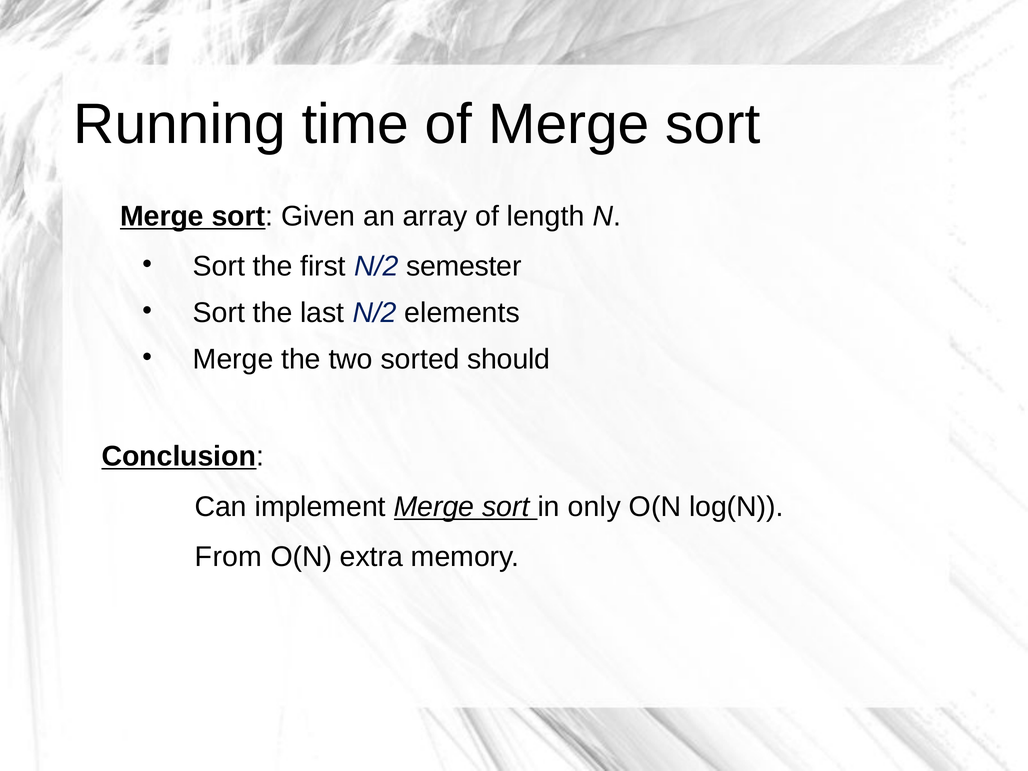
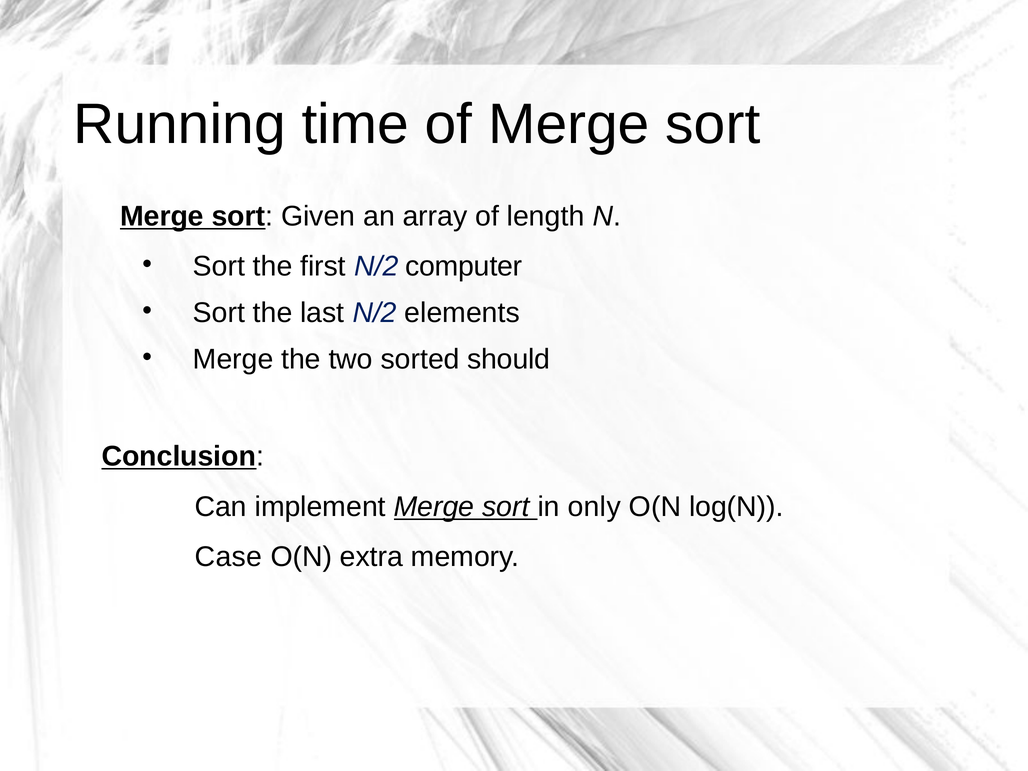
semester: semester -> computer
From: From -> Case
